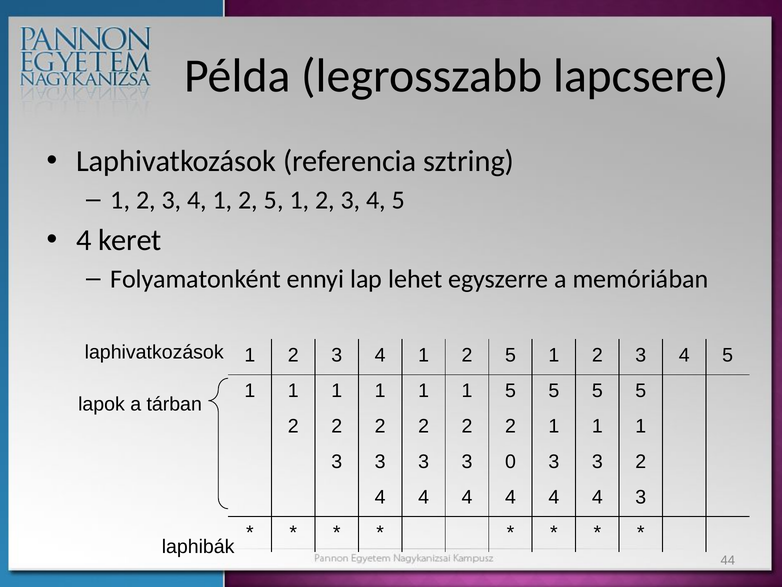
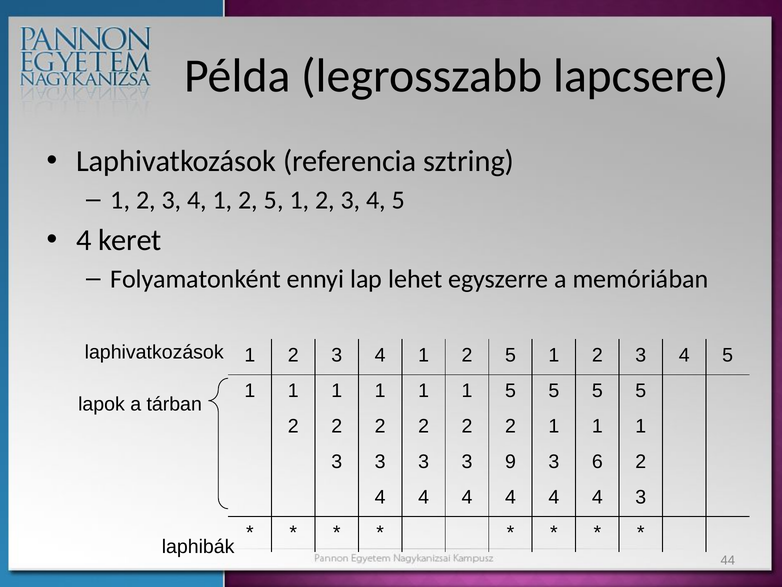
0: 0 -> 9
3 at (597, 461): 3 -> 6
